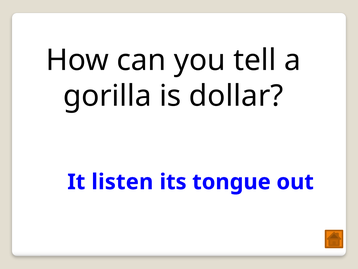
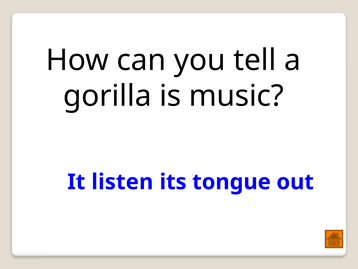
dollar: dollar -> music
